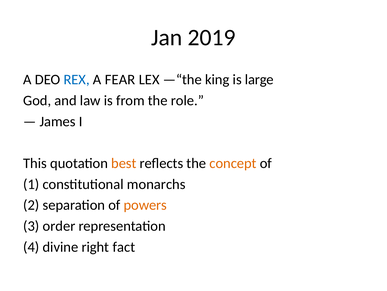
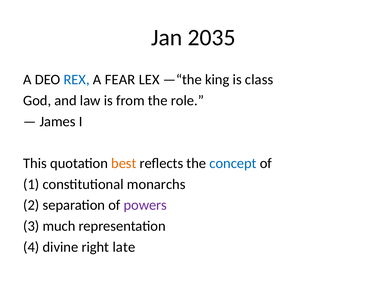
2019: 2019 -> 2035
large: large -> class
concept colour: orange -> blue
powers colour: orange -> purple
order: order -> much
fact: fact -> late
